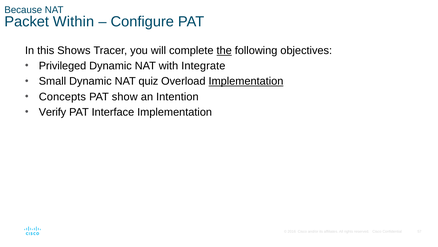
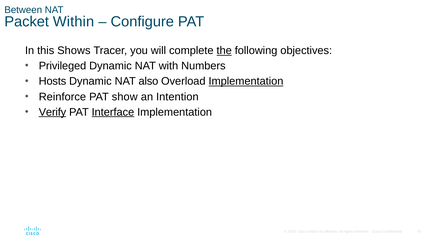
Because: Because -> Between
Integrate: Integrate -> Numbers
Small: Small -> Hosts
quiz: quiz -> also
Concepts: Concepts -> Reinforce
Verify underline: none -> present
Interface underline: none -> present
